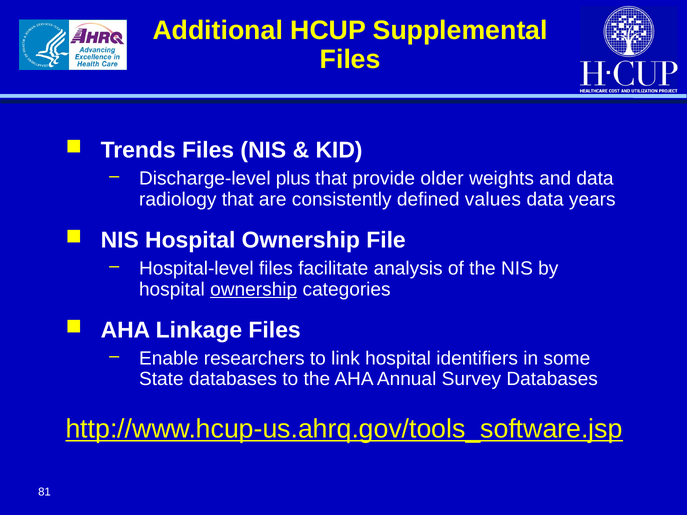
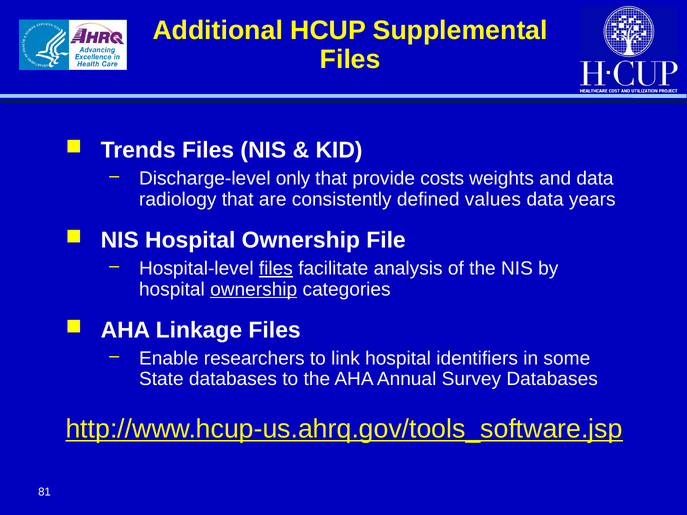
plus: plus -> only
older: older -> costs
files at (276, 269) underline: none -> present
